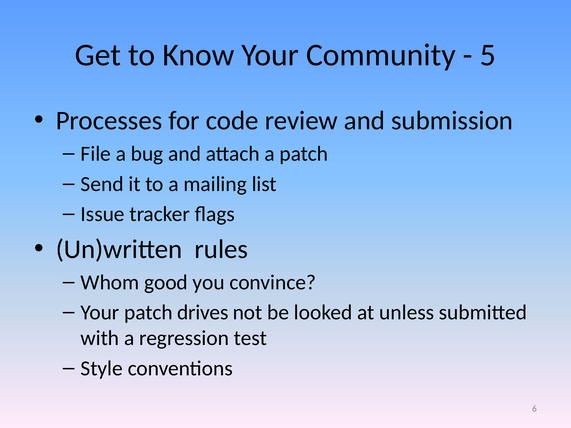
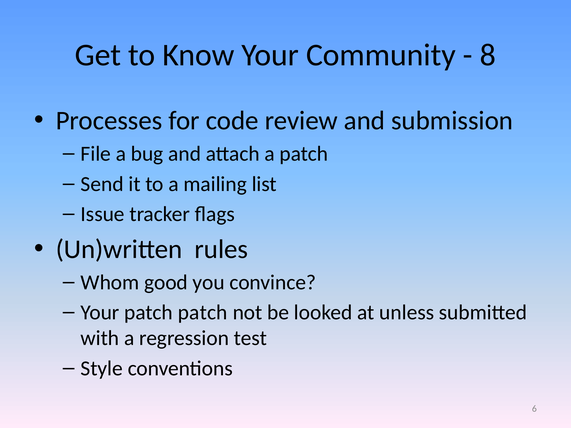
5: 5 -> 8
patch drives: drives -> patch
